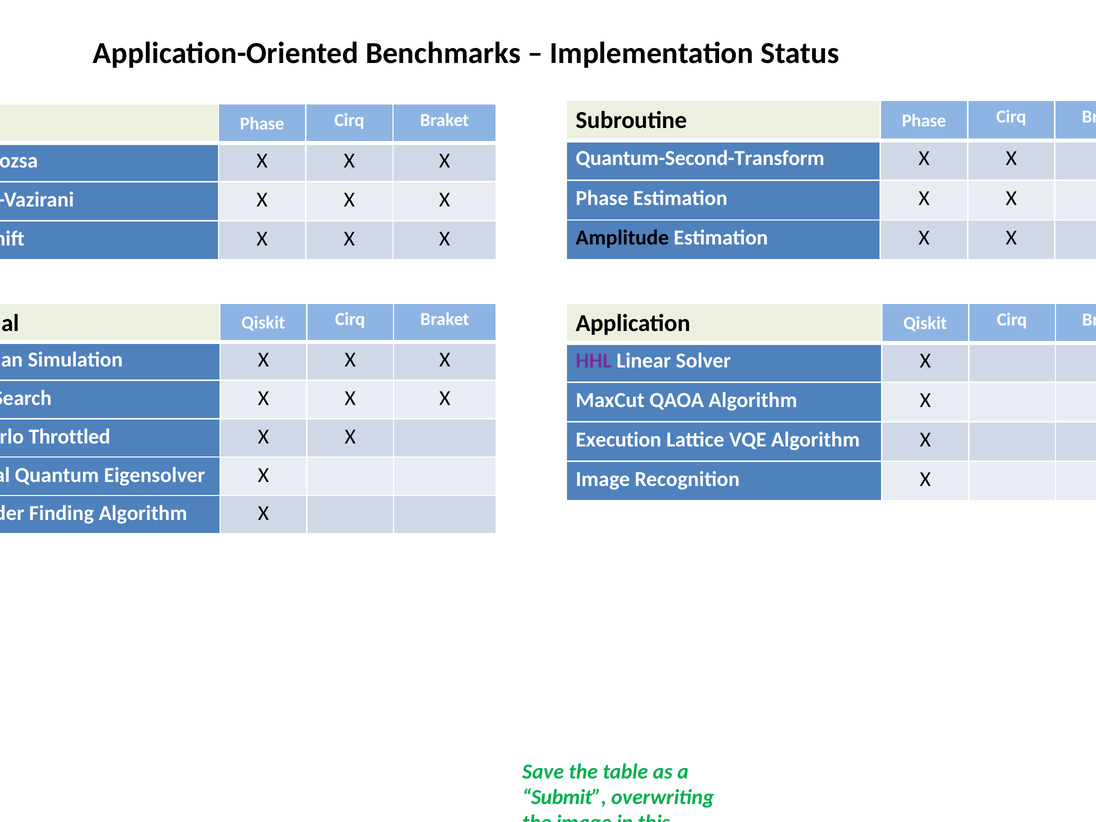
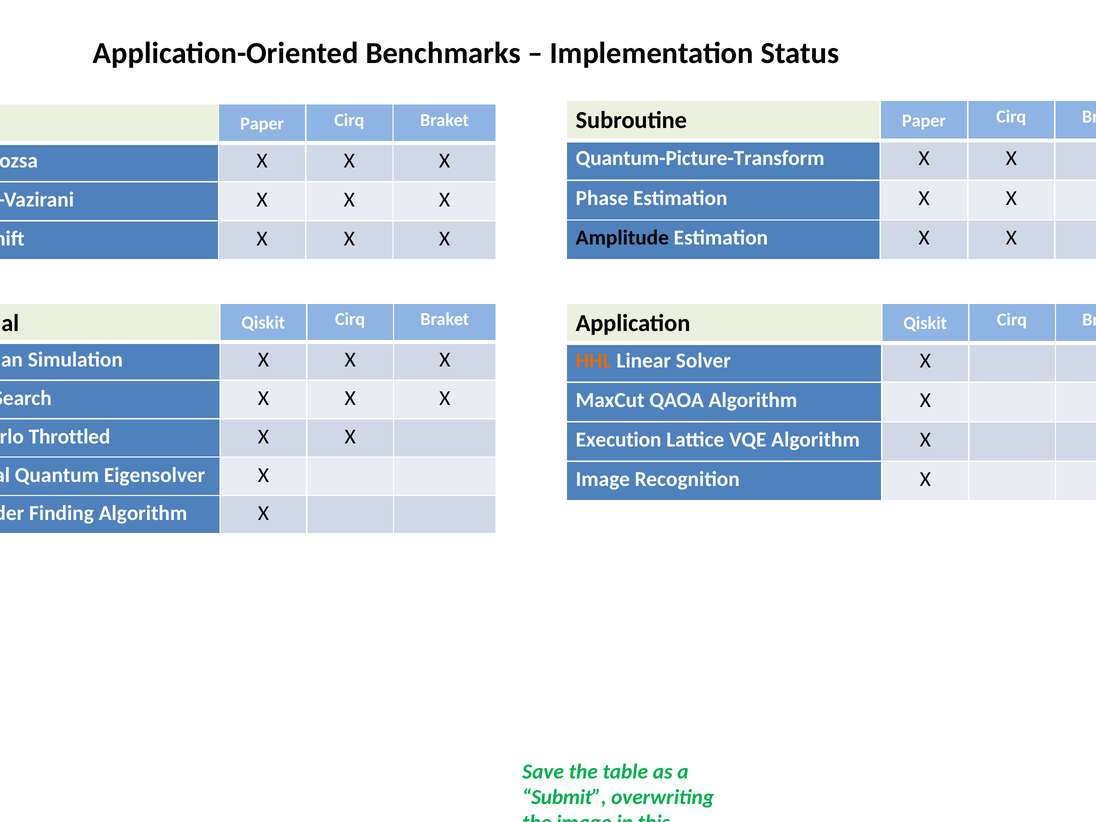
Subroutine Phase: Phase -> Paper
Phase at (262, 124): Phase -> Paper
Quantum-Second-Transform: Quantum-Second-Transform -> Quantum-Picture-Transform
HHL colour: purple -> orange
